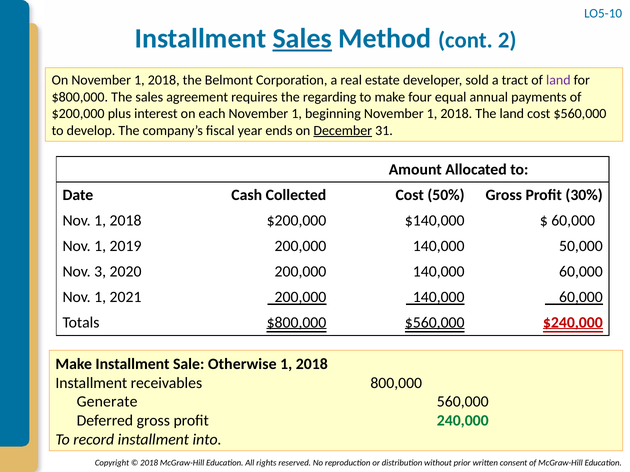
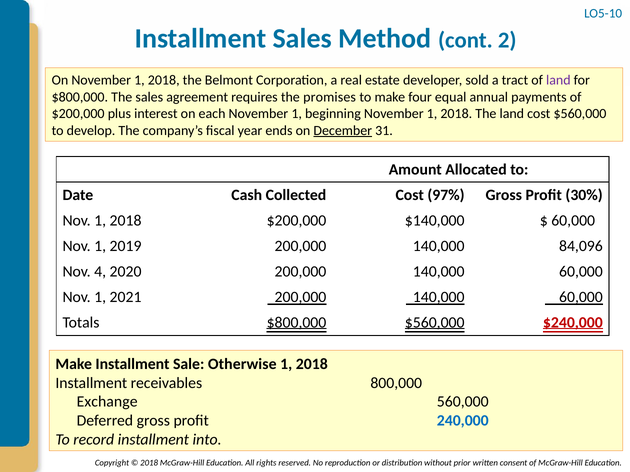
Sales at (302, 38) underline: present -> none
regarding: regarding -> promises
50%: 50% -> 97%
50,000: 50,000 -> 84,096
3: 3 -> 4
Generate: Generate -> Exchange
240,000 colour: green -> blue
